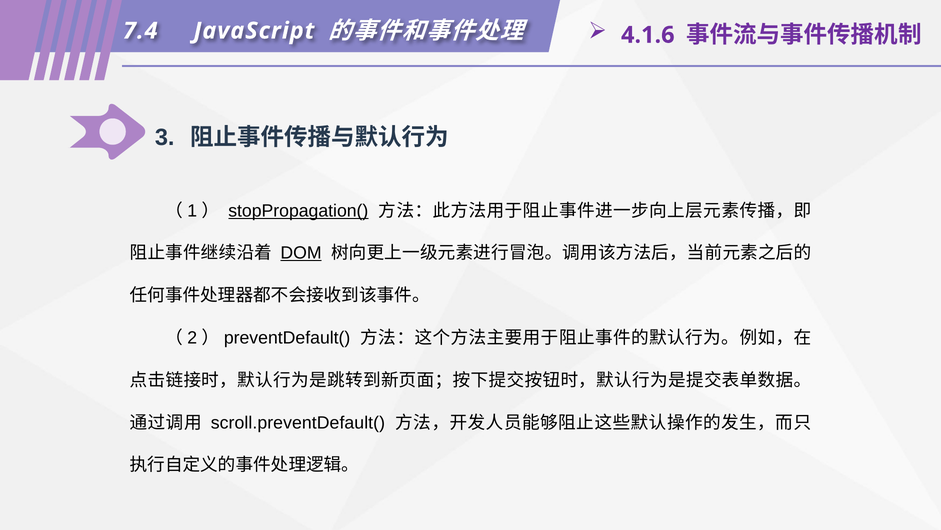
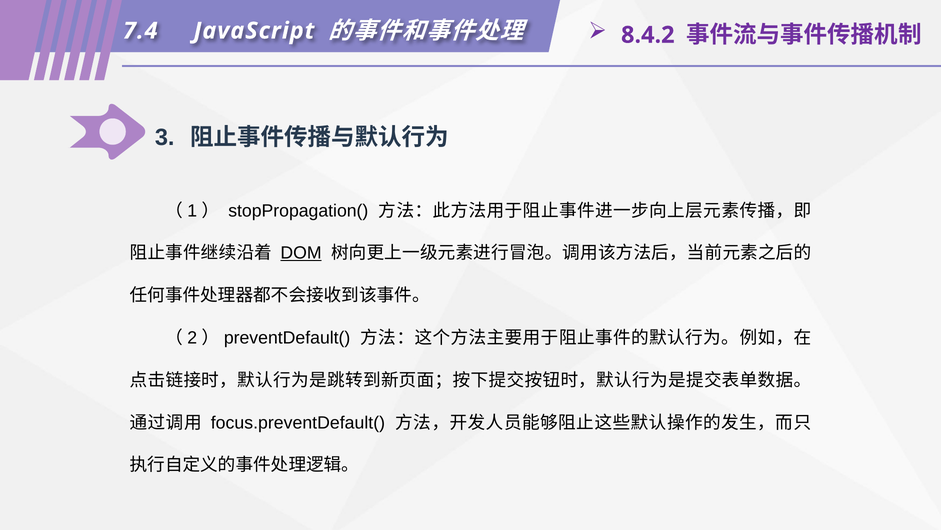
4.1.6: 4.1.6 -> 8.4.2
stopPropagation( underline: present -> none
scroll.preventDefault(: scroll.preventDefault( -> focus.preventDefault(
